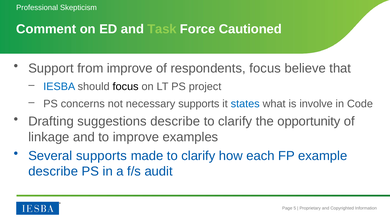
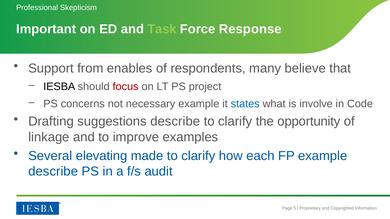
Comment: Comment -> Important
Cautioned: Cautioned -> Response
from improve: improve -> enables
respondents focus: focus -> many
IESBA colour: blue -> black
focus at (126, 87) colour: black -> red
necessary supports: supports -> example
Several supports: supports -> elevating
